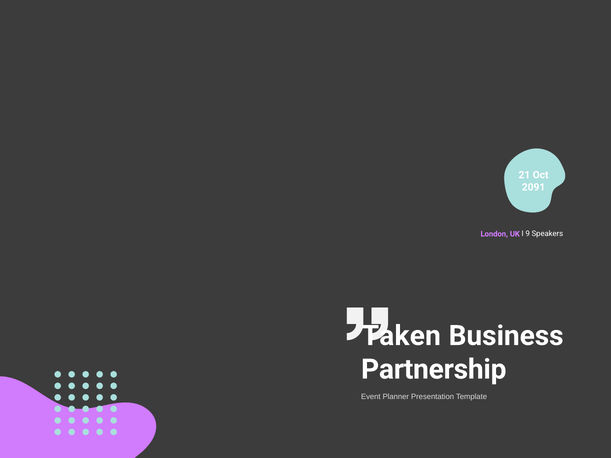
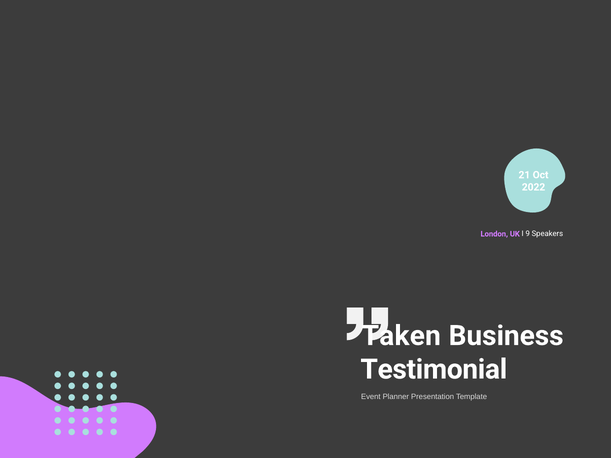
2091: 2091 -> 2022
Partnership: Partnership -> Testimonial
